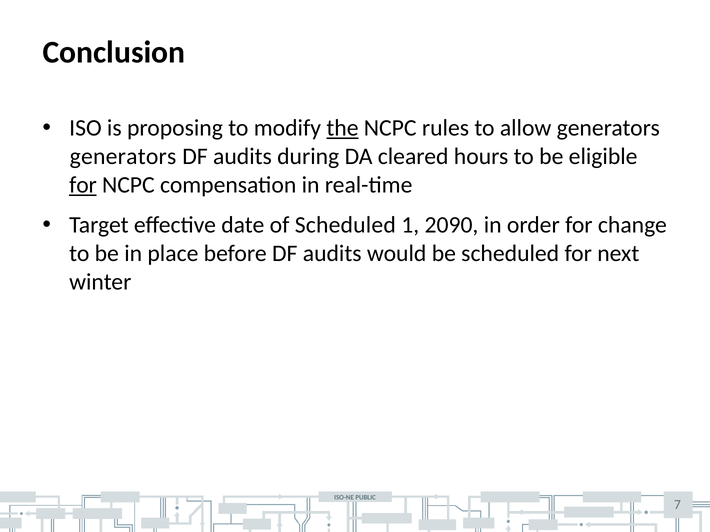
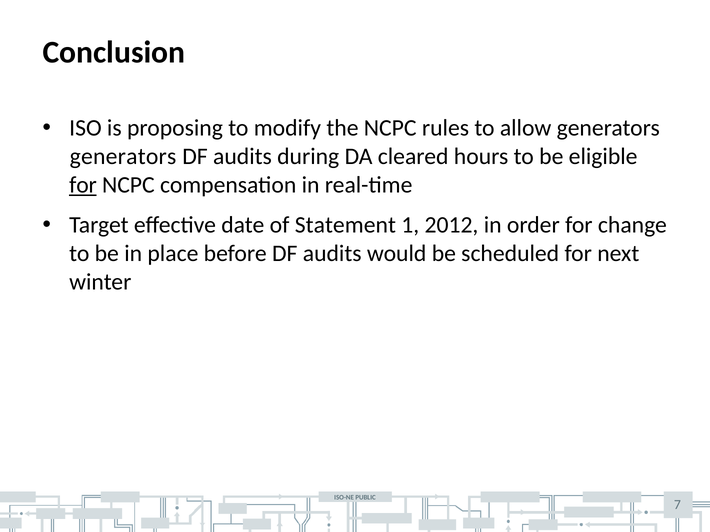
the underline: present -> none
of Scheduled: Scheduled -> Statement
2090: 2090 -> 2012
